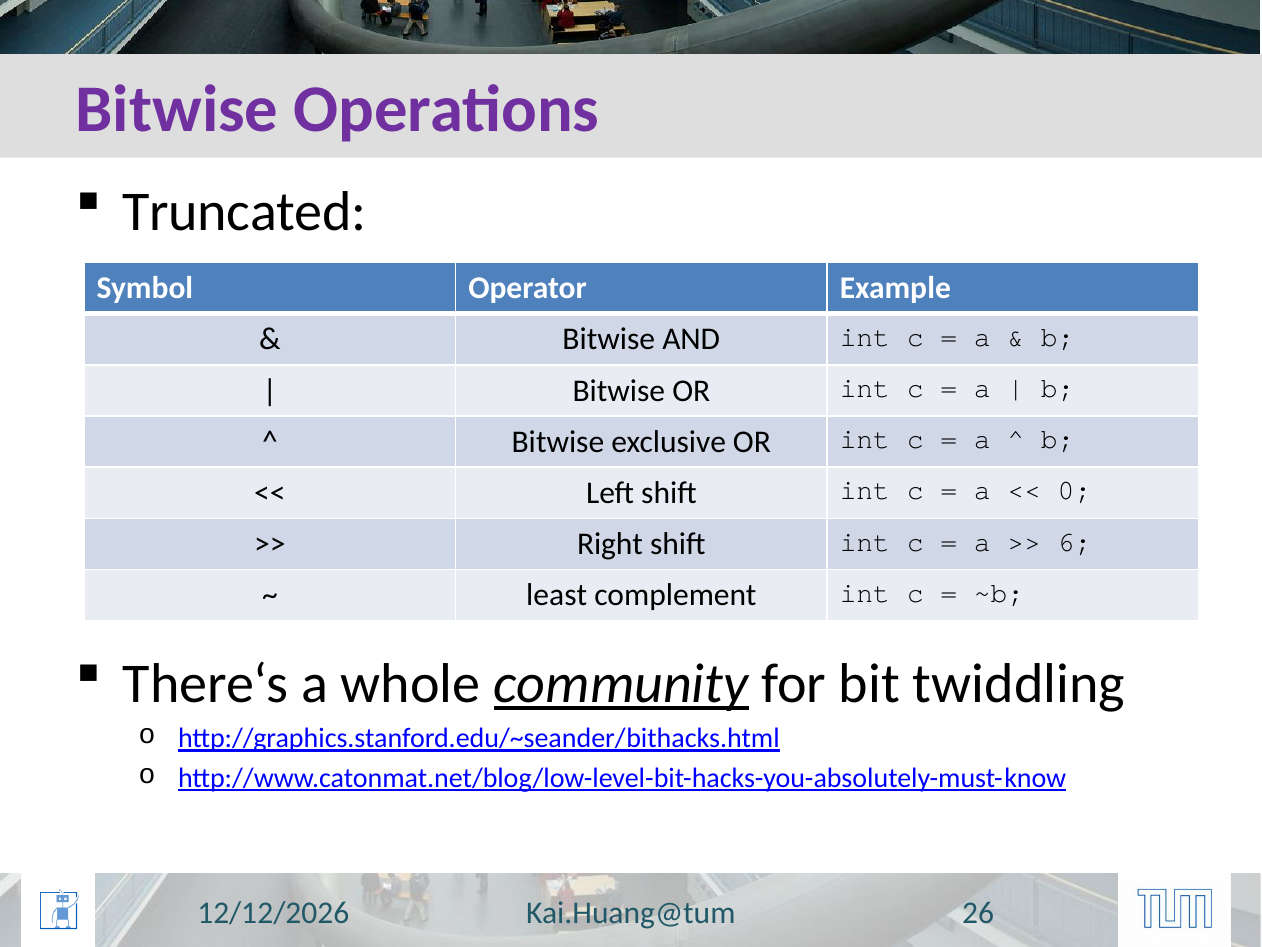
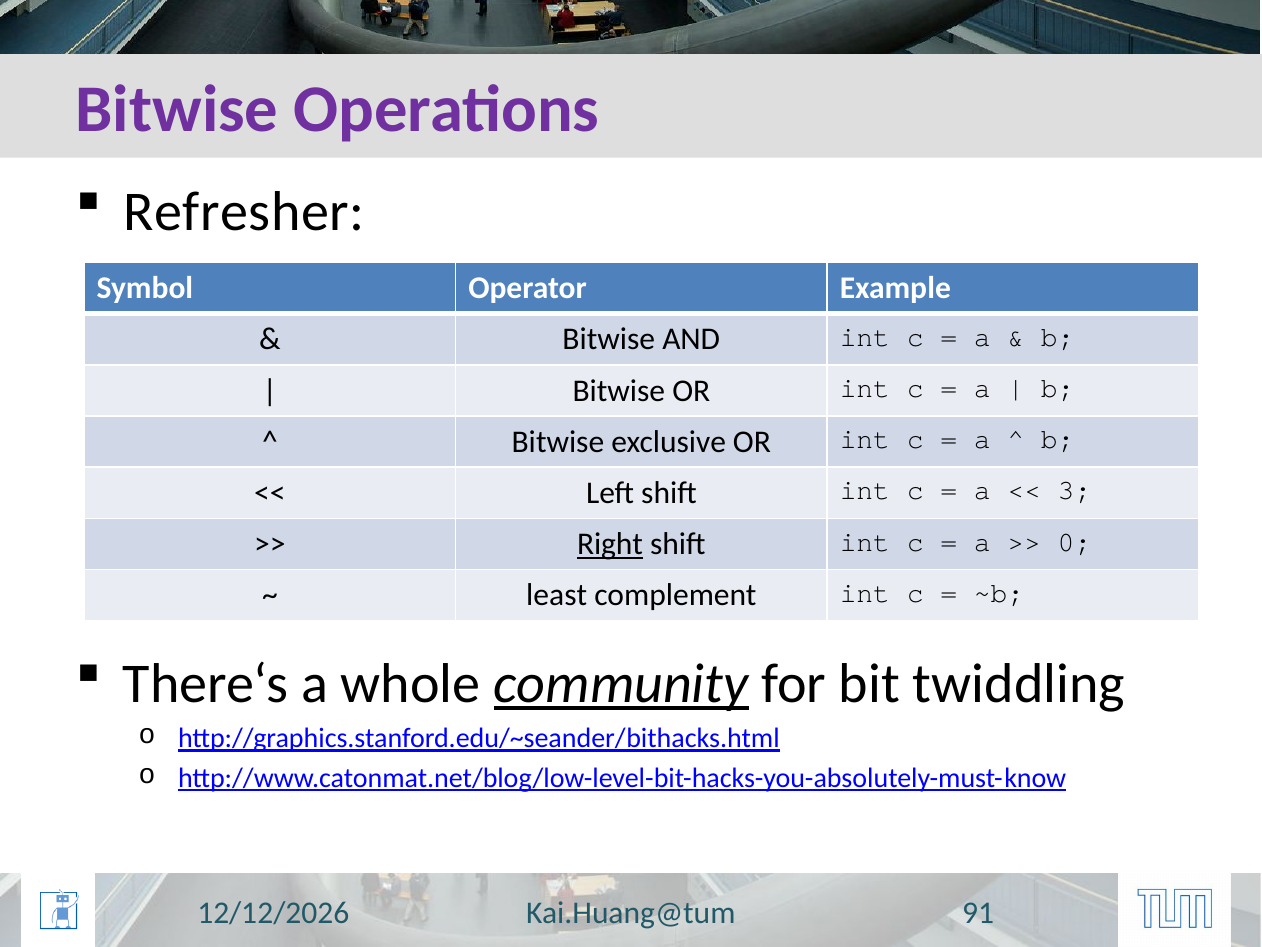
Truncated: Truncated -> Refresher
0: 0 -> 3
Right underline: none -> present
6: 6 -> 0
26: 26 -> 91
